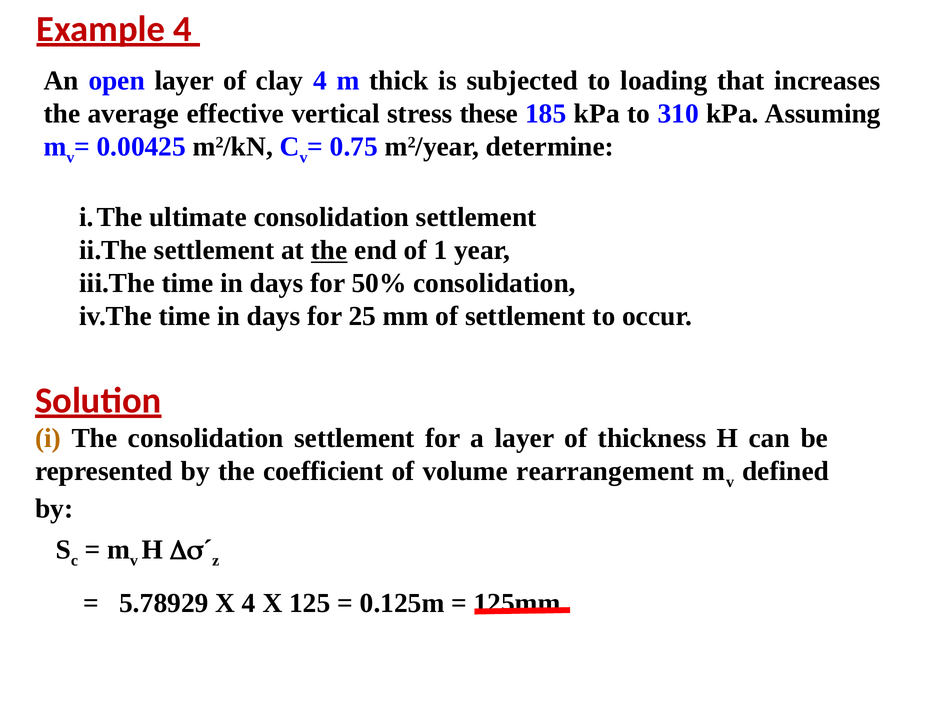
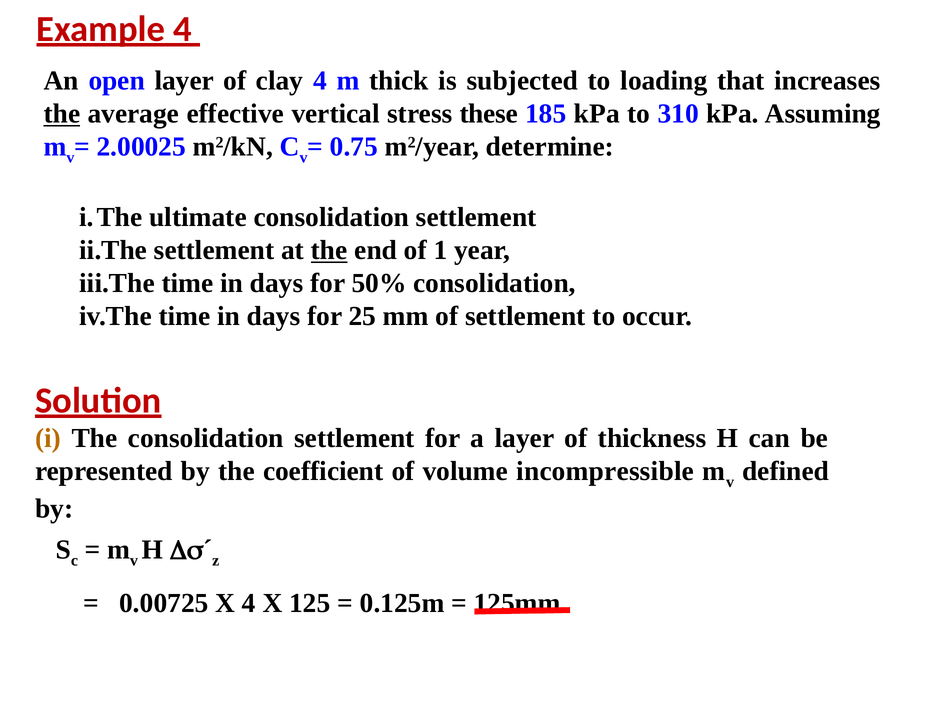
the at (62, 114) underline: none -> present
0.00425: 0.00425 -> 2.00025
rearrangement: rearrangement -> incompressible
5.78929: 5.78929 -> 0.00725
